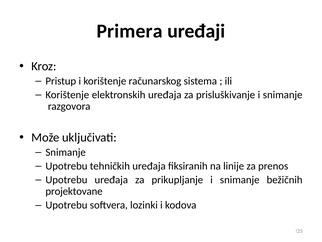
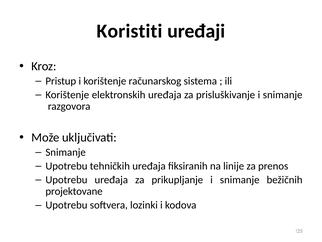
Primera: Primera -> Koristiti
